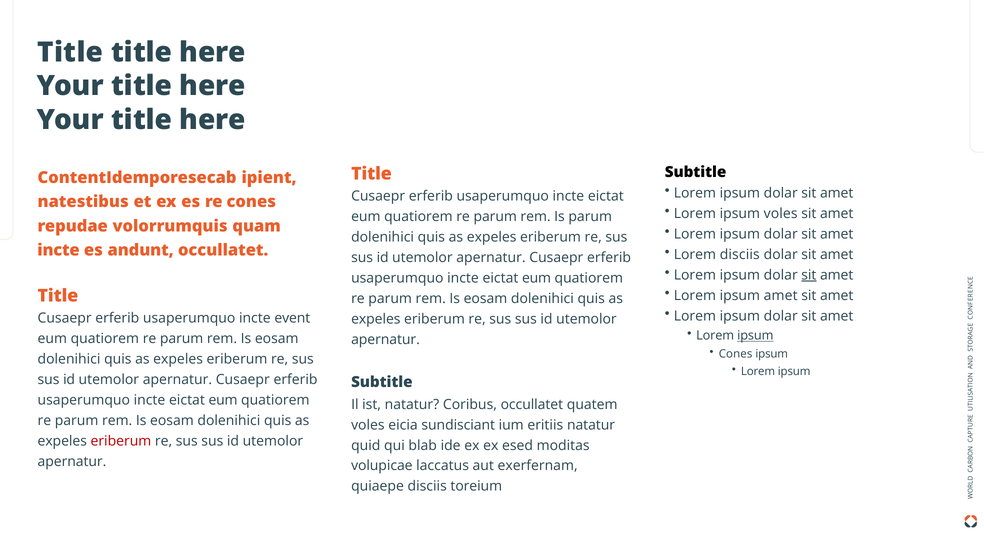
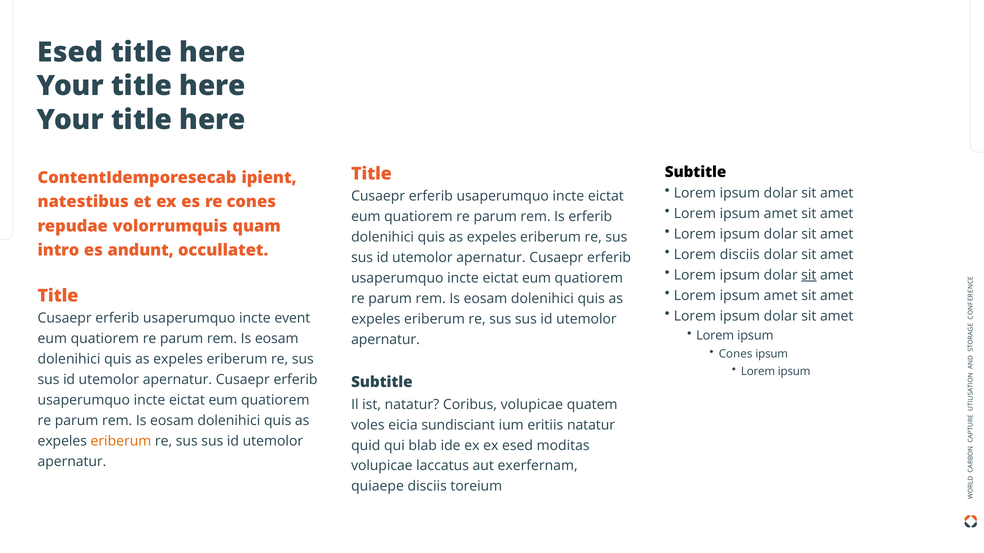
Title at (70, 53): Title -> Esed
voles at (781, 214): voles -> amet
Is parum: parum -> erferib
incte at (58, 251): incte -> intro
ipsum at (755, 336) underline: present -> none
Coribus occullatet: occullatet -> volupicae
eriberum at (121, 442) colour: red -> orange
